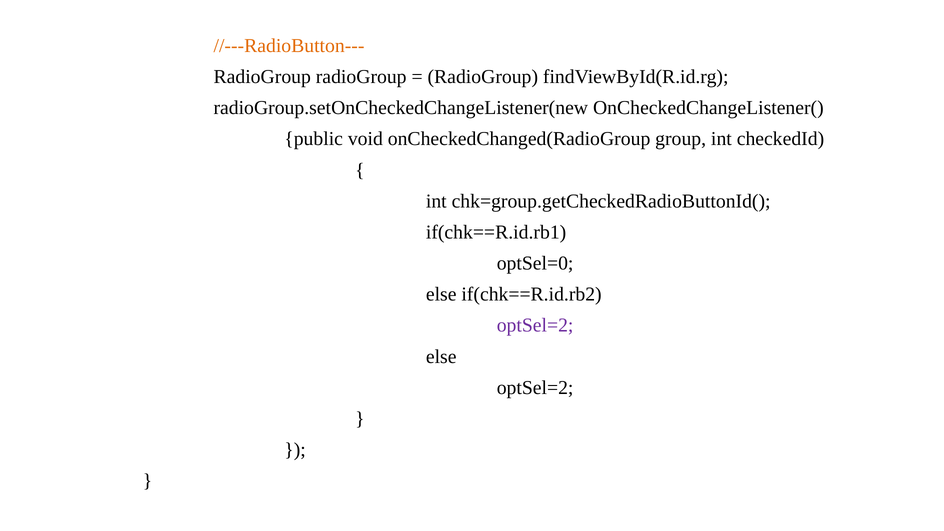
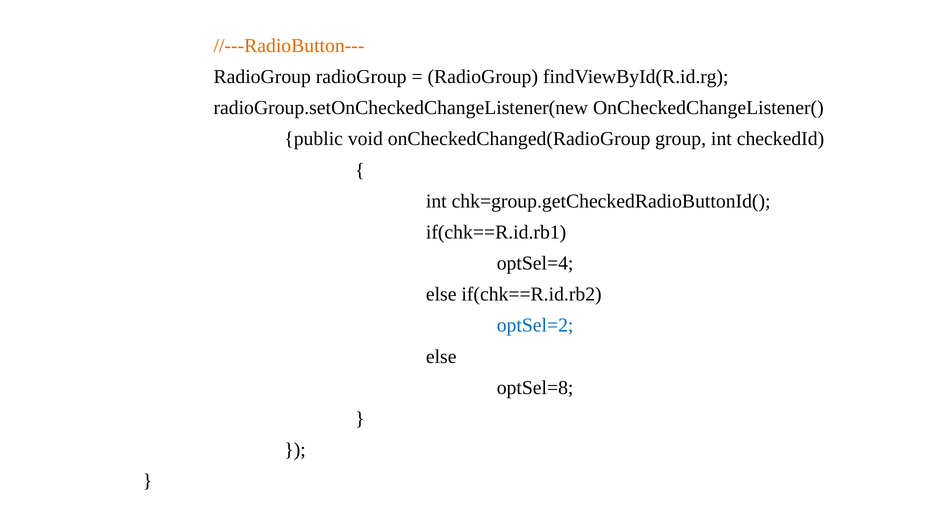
optSel=0: optSel=0 -> optSel=4
optSel=2 at (535, 325) colour: purple -> blue
optSel=2 at (535, 388): optSel=2 -> optSel=8
